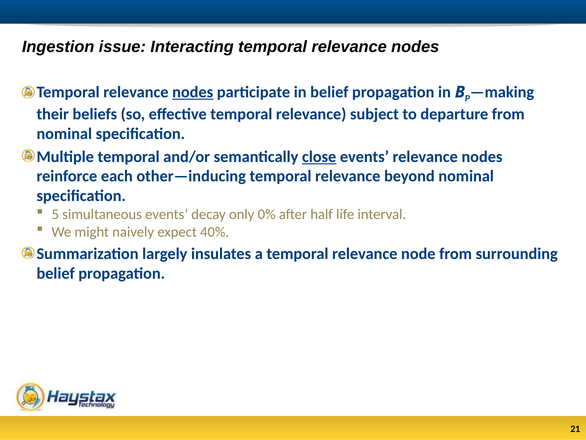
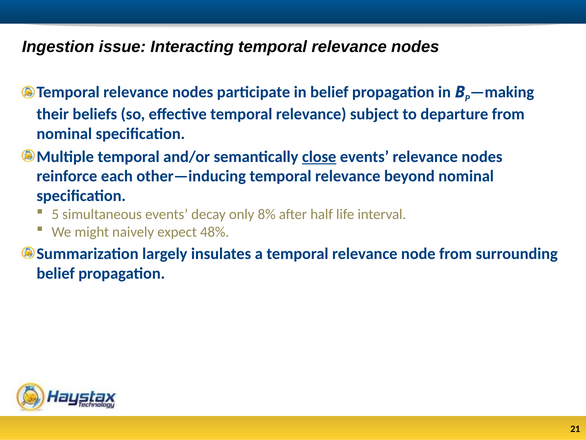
nodes at (193, 92) underline: present -> none
0%: 0% -> 8%
40%: 40% -> 48%
